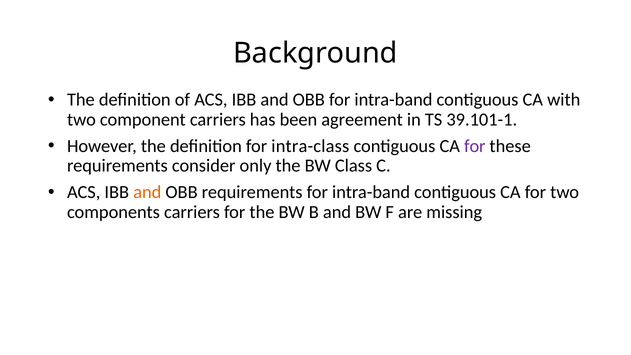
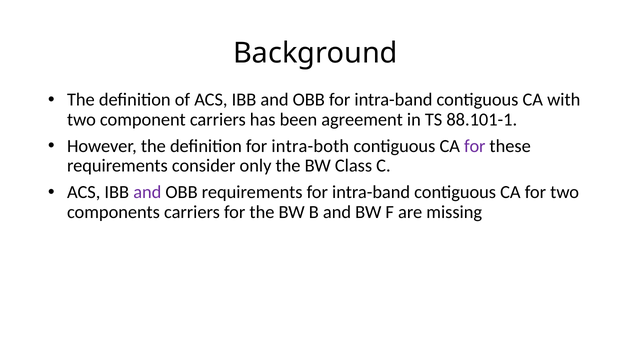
39.101-1: 39.101-1 -> 88.101-1
intra-class: intra-class -> intra-both
and at (147, 192) colour: orange -> purple
